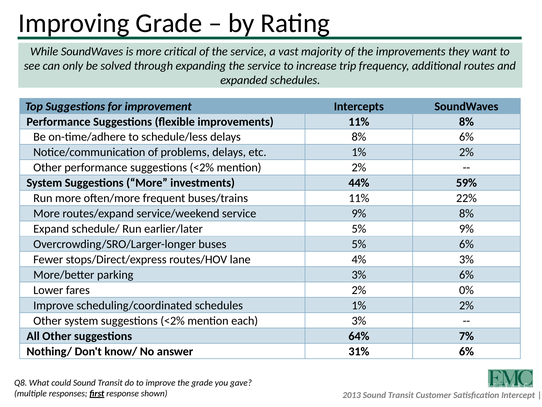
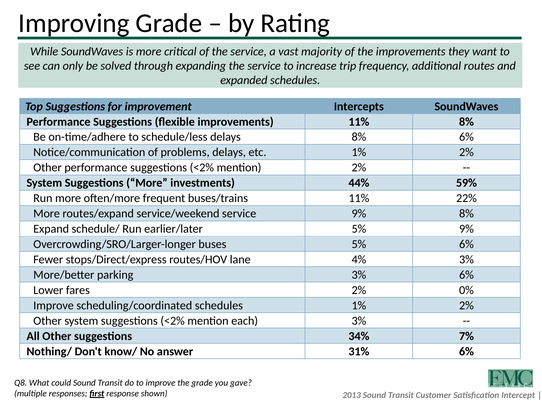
64%: 64% -> 34%
